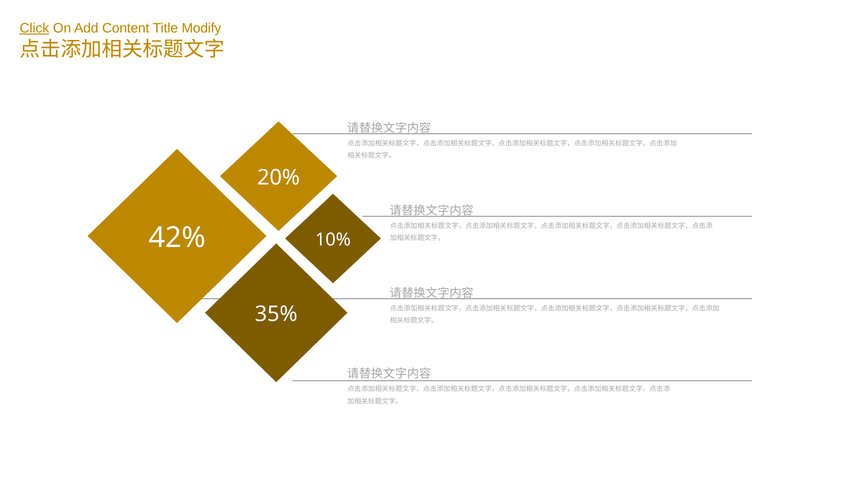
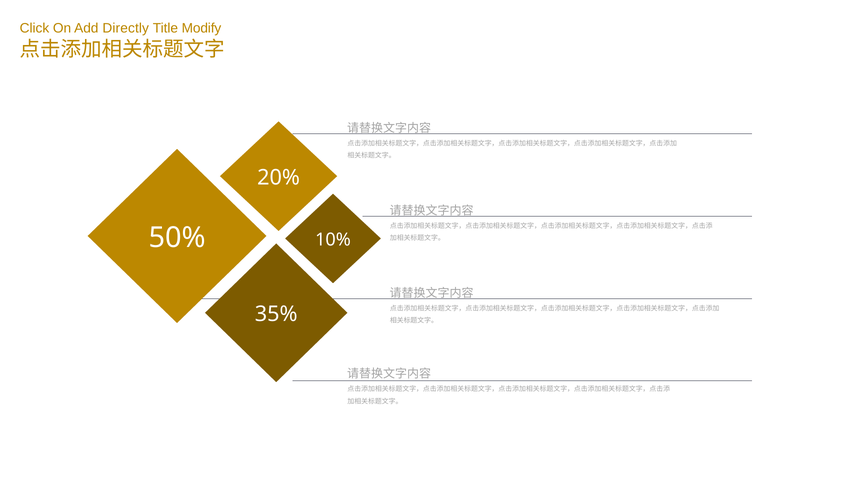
Click underline: present -> none
Content: Content -> Directly
42%: 42% -> 50%
